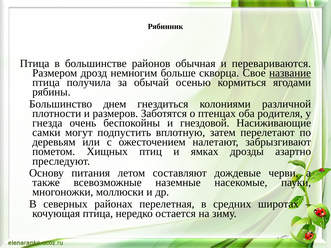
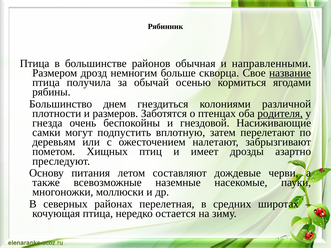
перевариваются: перевариваются -> направленными
родителя underline: none -> present
ямках: ямках -> имеет
